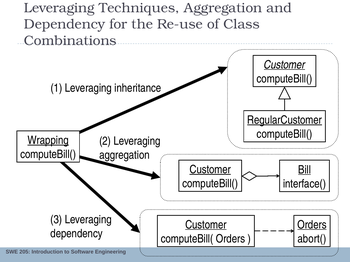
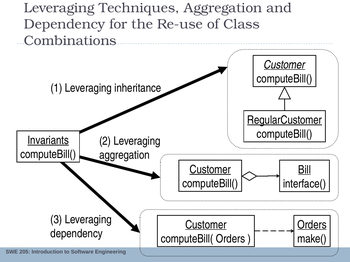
Wrapping: Wrapping -> Invariants
abort(: abort( -> make(
